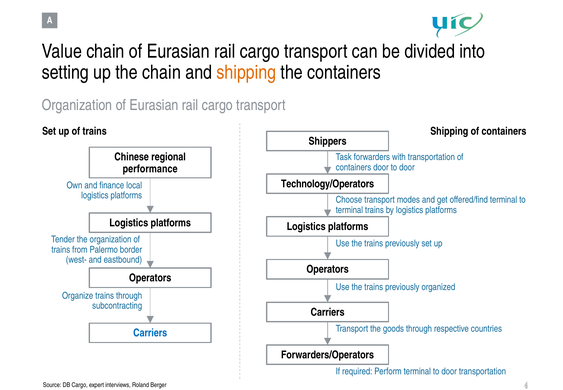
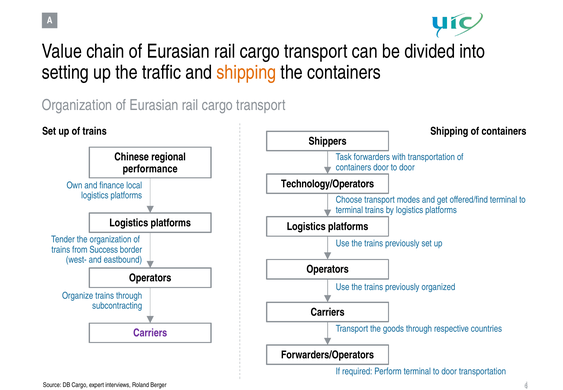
the chain: chain -> traffic
Palermo: Palermo -> Success
Carriers at (150, 333) colour: blue -> purple
